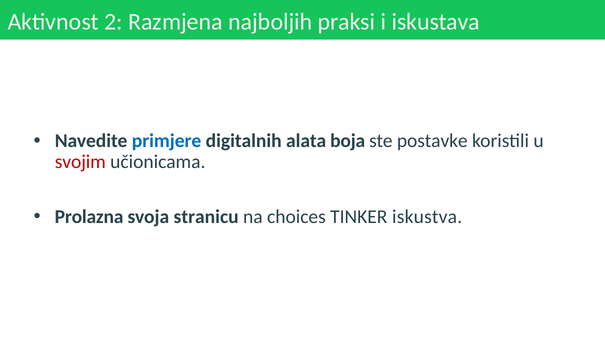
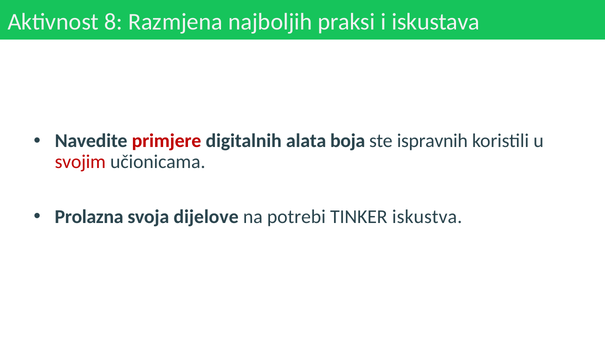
2: 2 -> 8
primjere colour: blue -> red
postavke: postavke -> ispravnih
stranicu: stranicu -> dijelove
choices: choices -> potrebi
